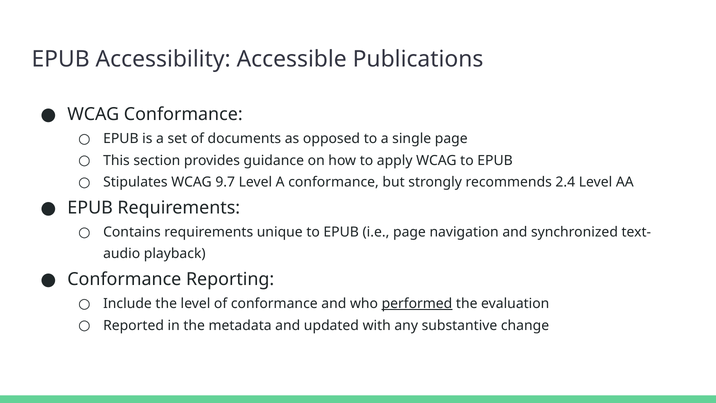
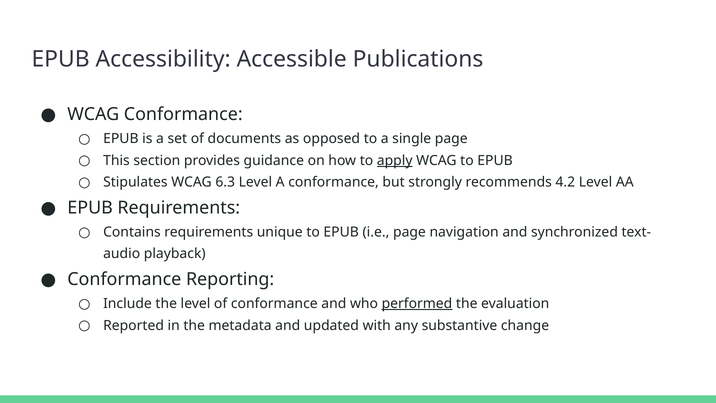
apply underline: none -> present
9.7: 9.7 -> 6.3
2.4: 2.4 -> 4.2
